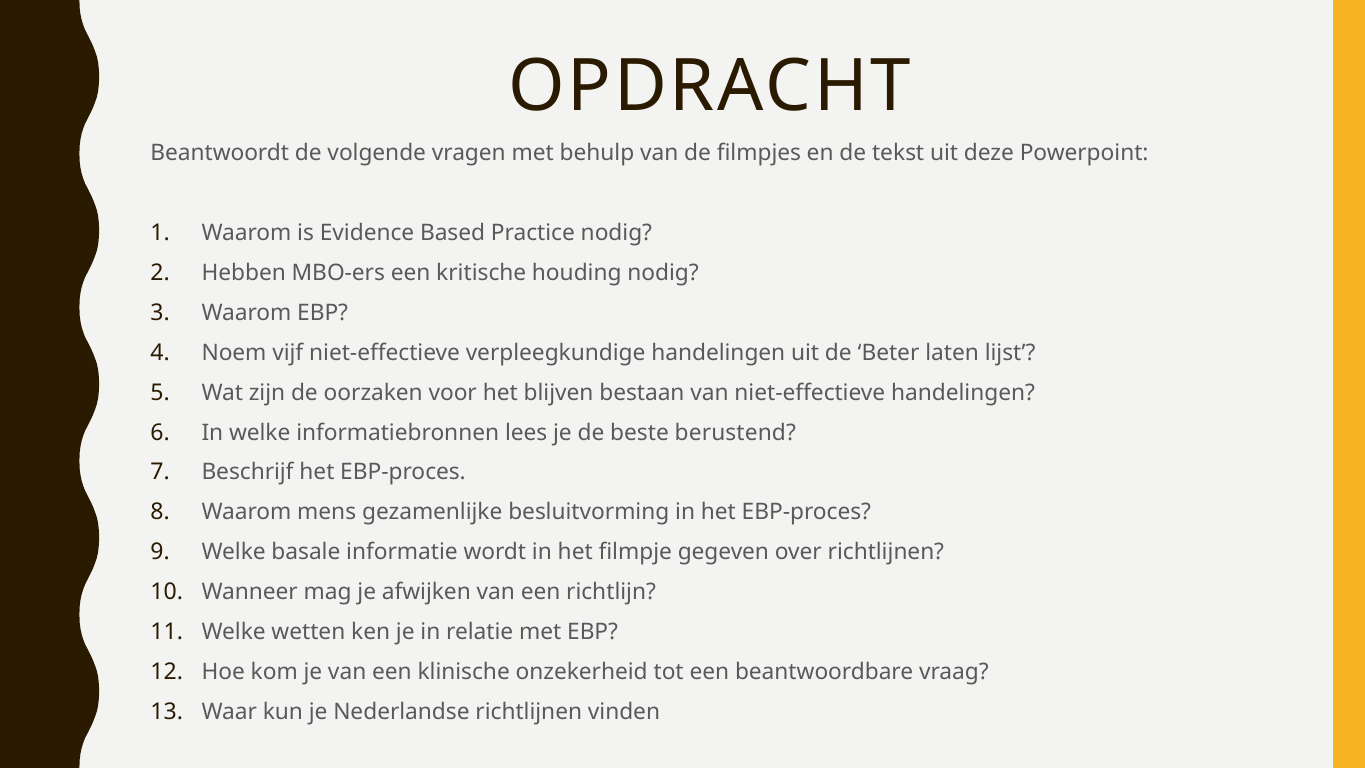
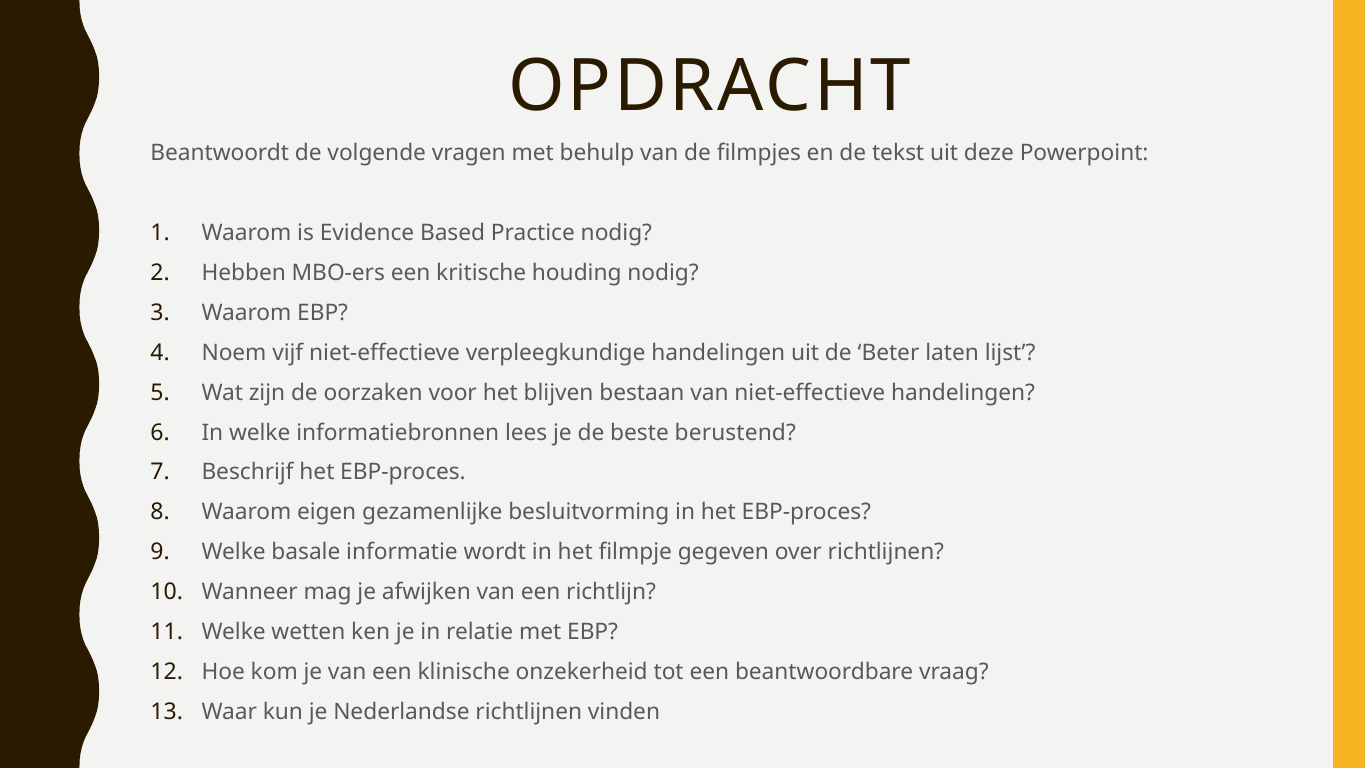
mens: mens -> eigen
